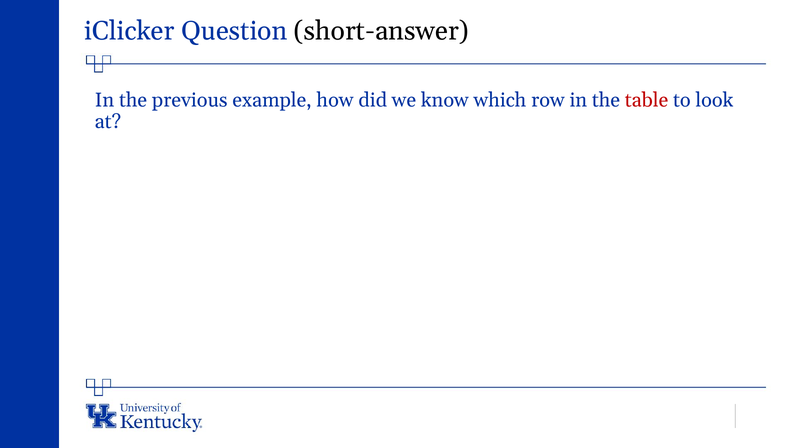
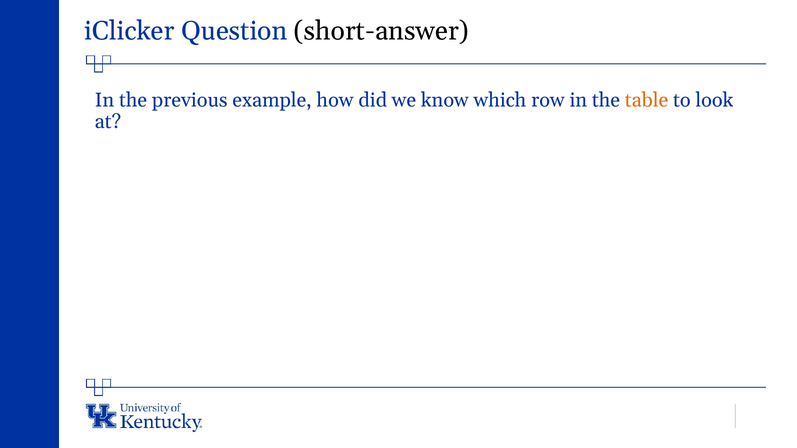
table colour: red -> orange
